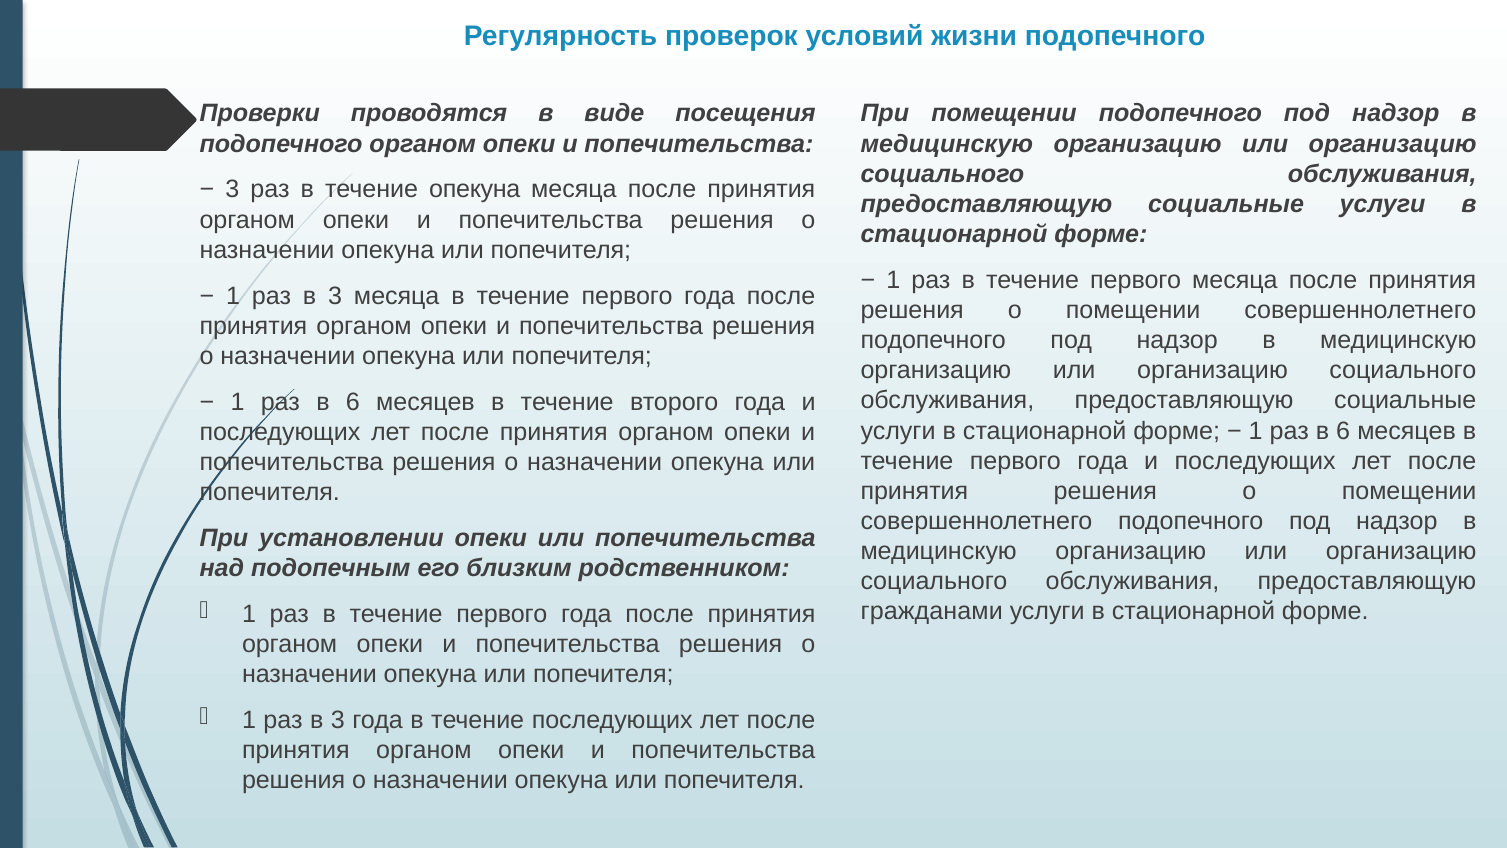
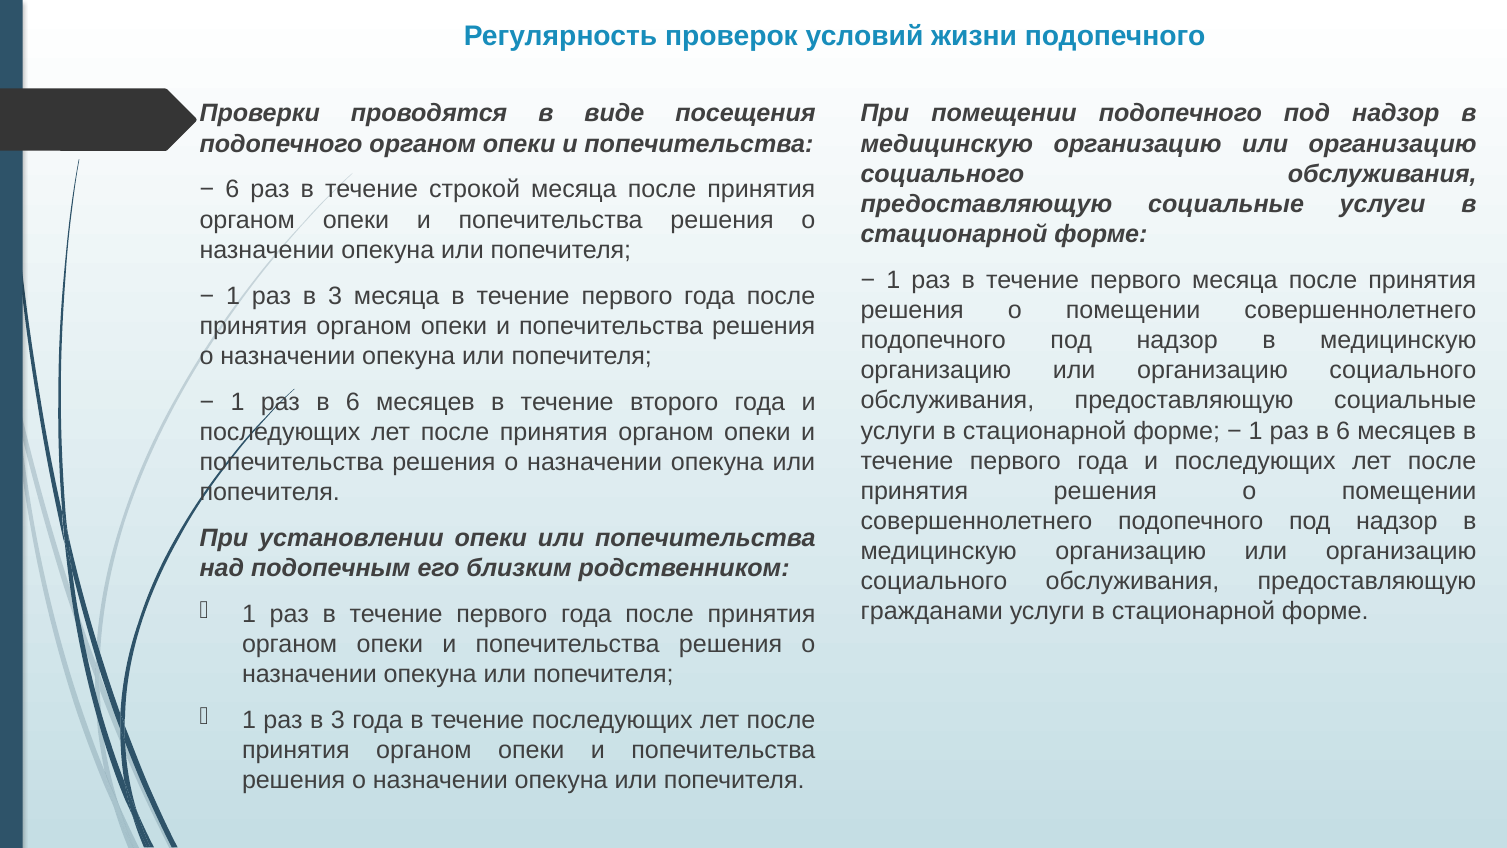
3 at (232, 190): 3 -> 6
течение опекуна: опекуна -> строкой
